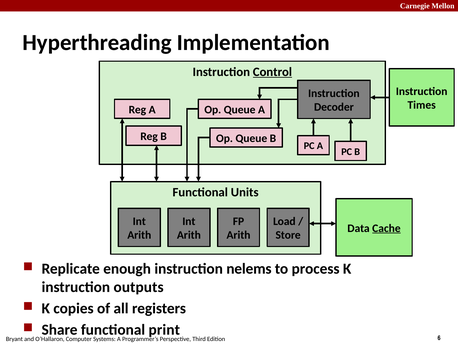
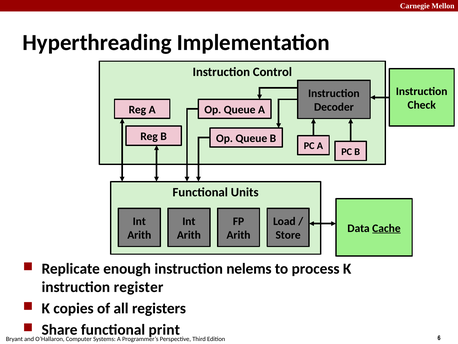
Control underline: present -> none
Times: Times -> Check
outputs: outputs -> register
